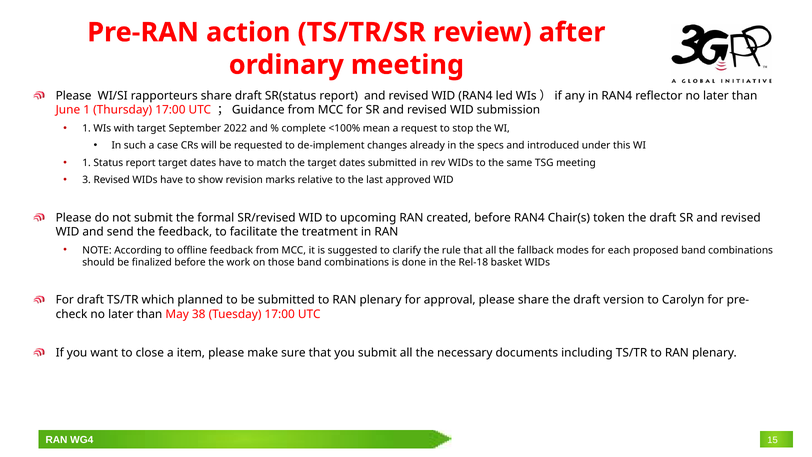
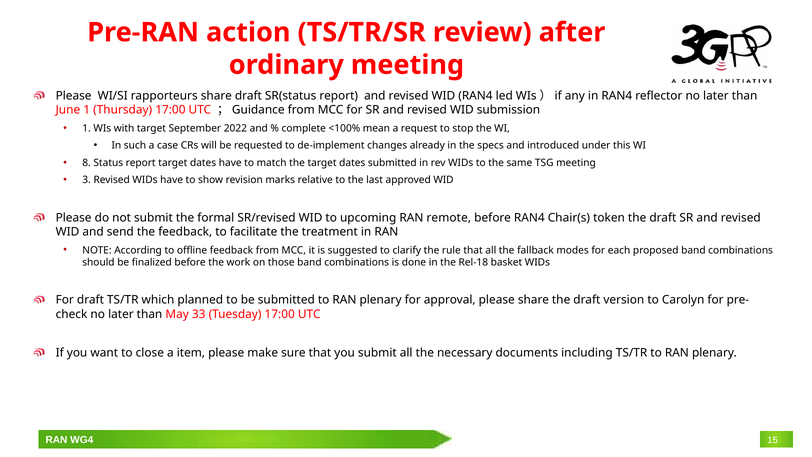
1 at (87, 163): 1 -> 8
created: created -> remote
38: 38 -> 33
